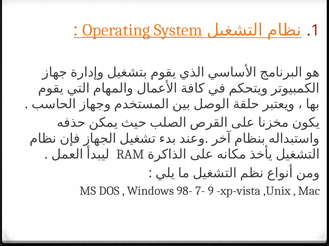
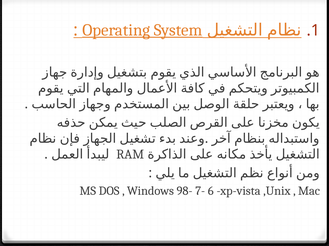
9: 9 -> 6
